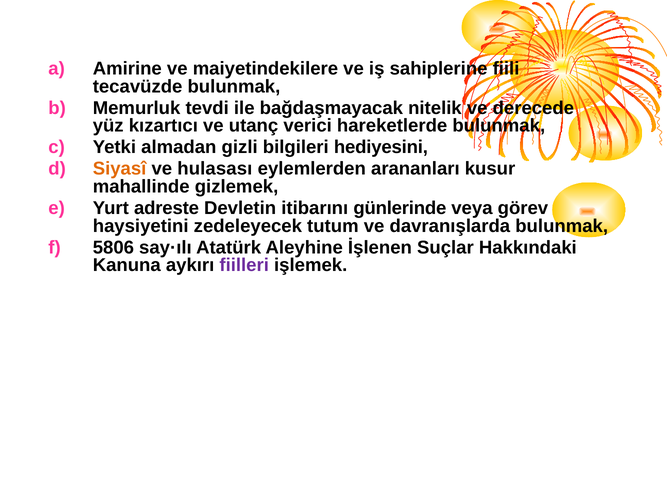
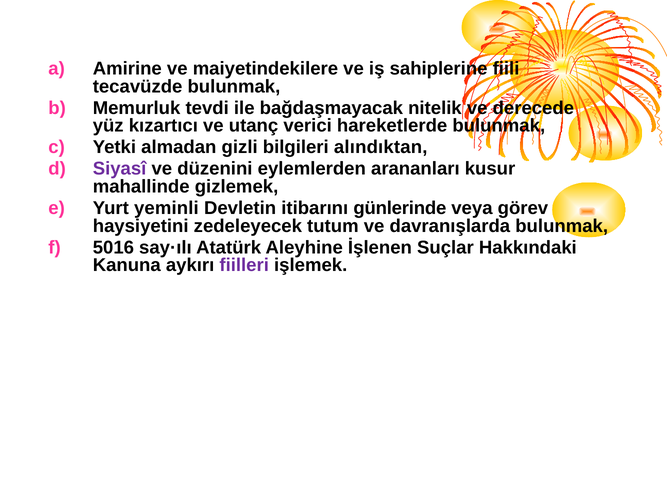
hediyesini: hediyesini -> alındıktan
Siyasî colour: orange -> purple
hulasası: hulasası -> düzenini
adreste: adreste -> yeminli
5806: 5806 -> 5016
